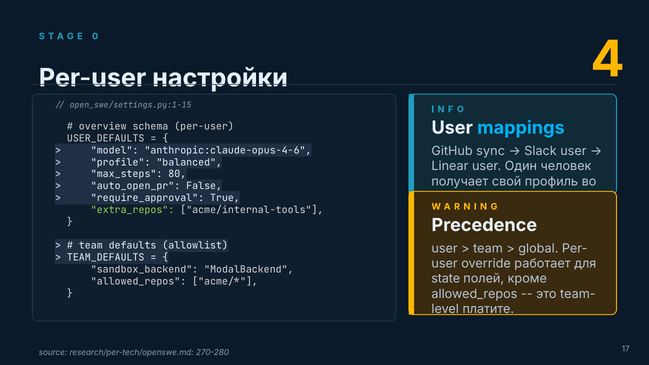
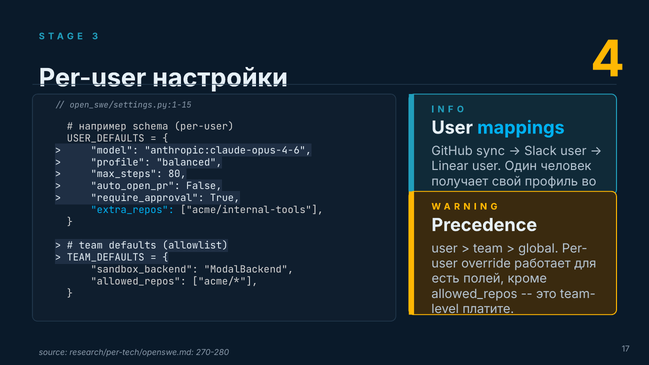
0: 0 -> 3
overview: overview -> например
extra_repos colour: light green -> light blue
state: state -> есть
